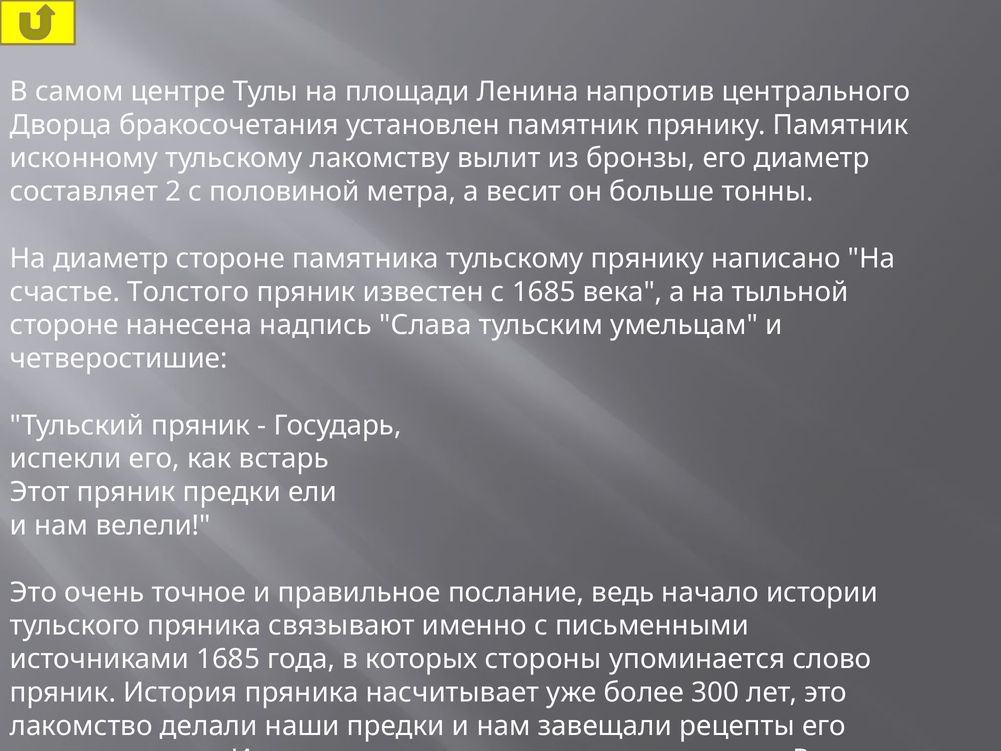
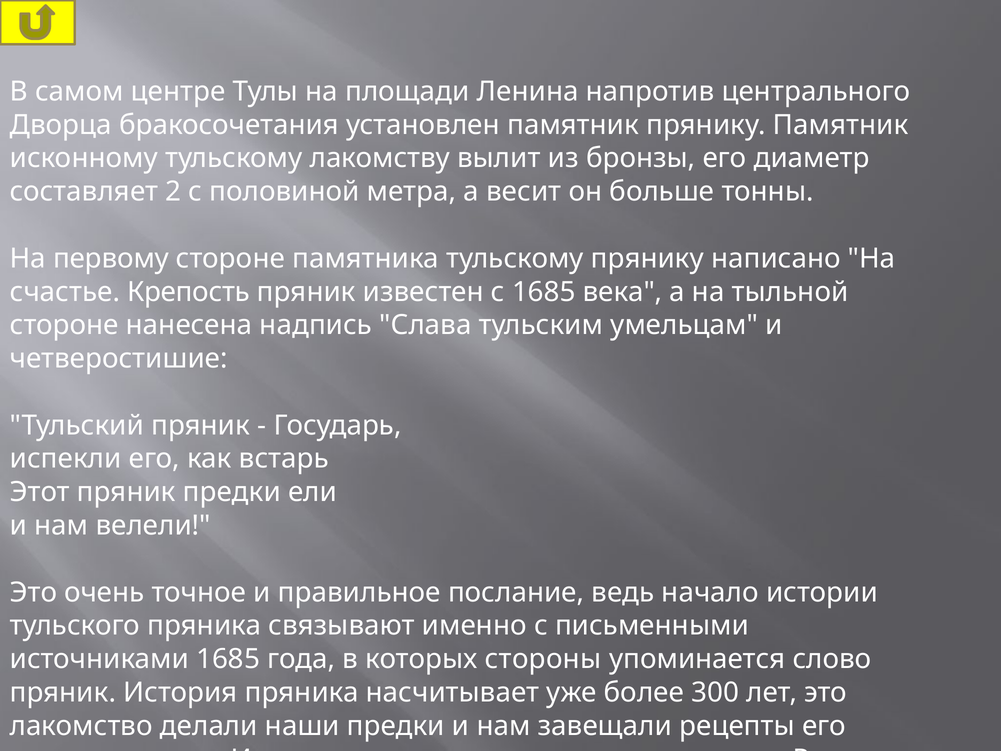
На диаметр: диаметр -> первому
Толстого: Толстого -> Крепость
